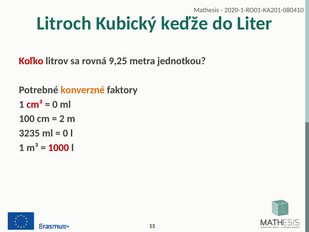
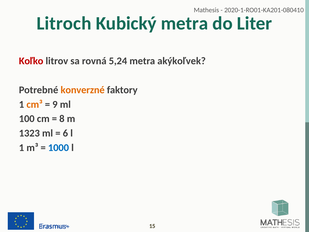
Kubický keďže: keďže -> metra
9,25: 9,25 -> 5,24
jednotkou: jednotkou -> akýkoľvek
cm³ colour: red -> orange
0 at (55, 104): 0 -> 9
2: 2 -> 8
3235: 3235 -> 1323
0 at (65, 133): 0 -> 6
1000 colour: red -> blue
